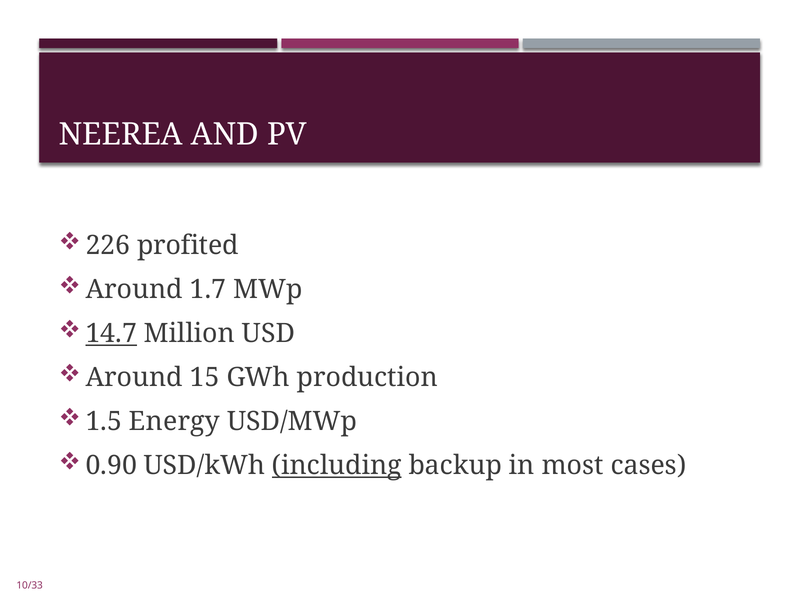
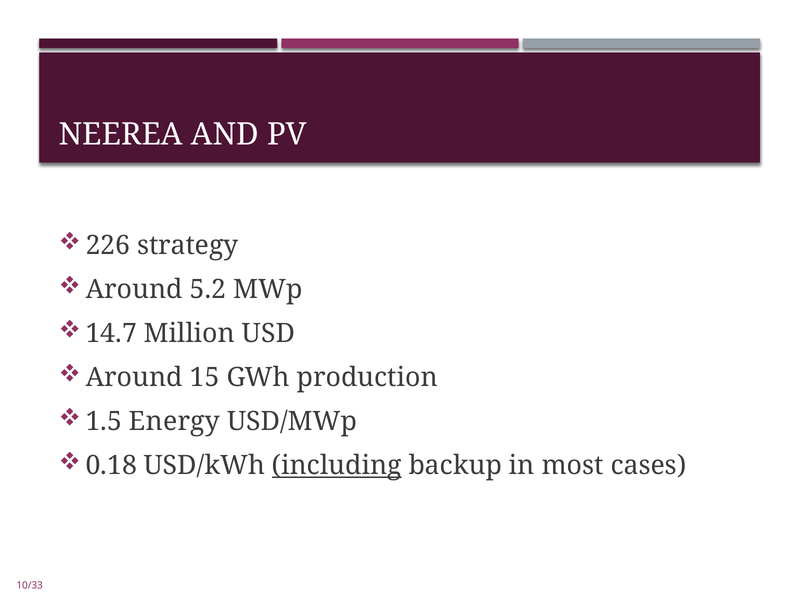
profited: profited -> strategy
1.7: 1.7 -> 5.2
14.7 underline: present -> none
0.90: 0.90 -> 0.18
